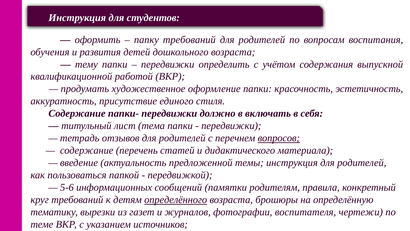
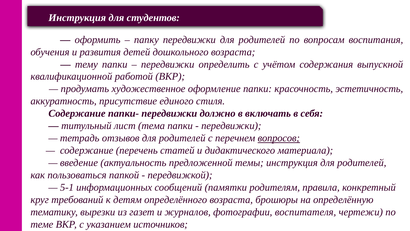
папку требований: требований -> передвижки
5-6: 5-6 -> 5-1
определённого underline: present -> none
